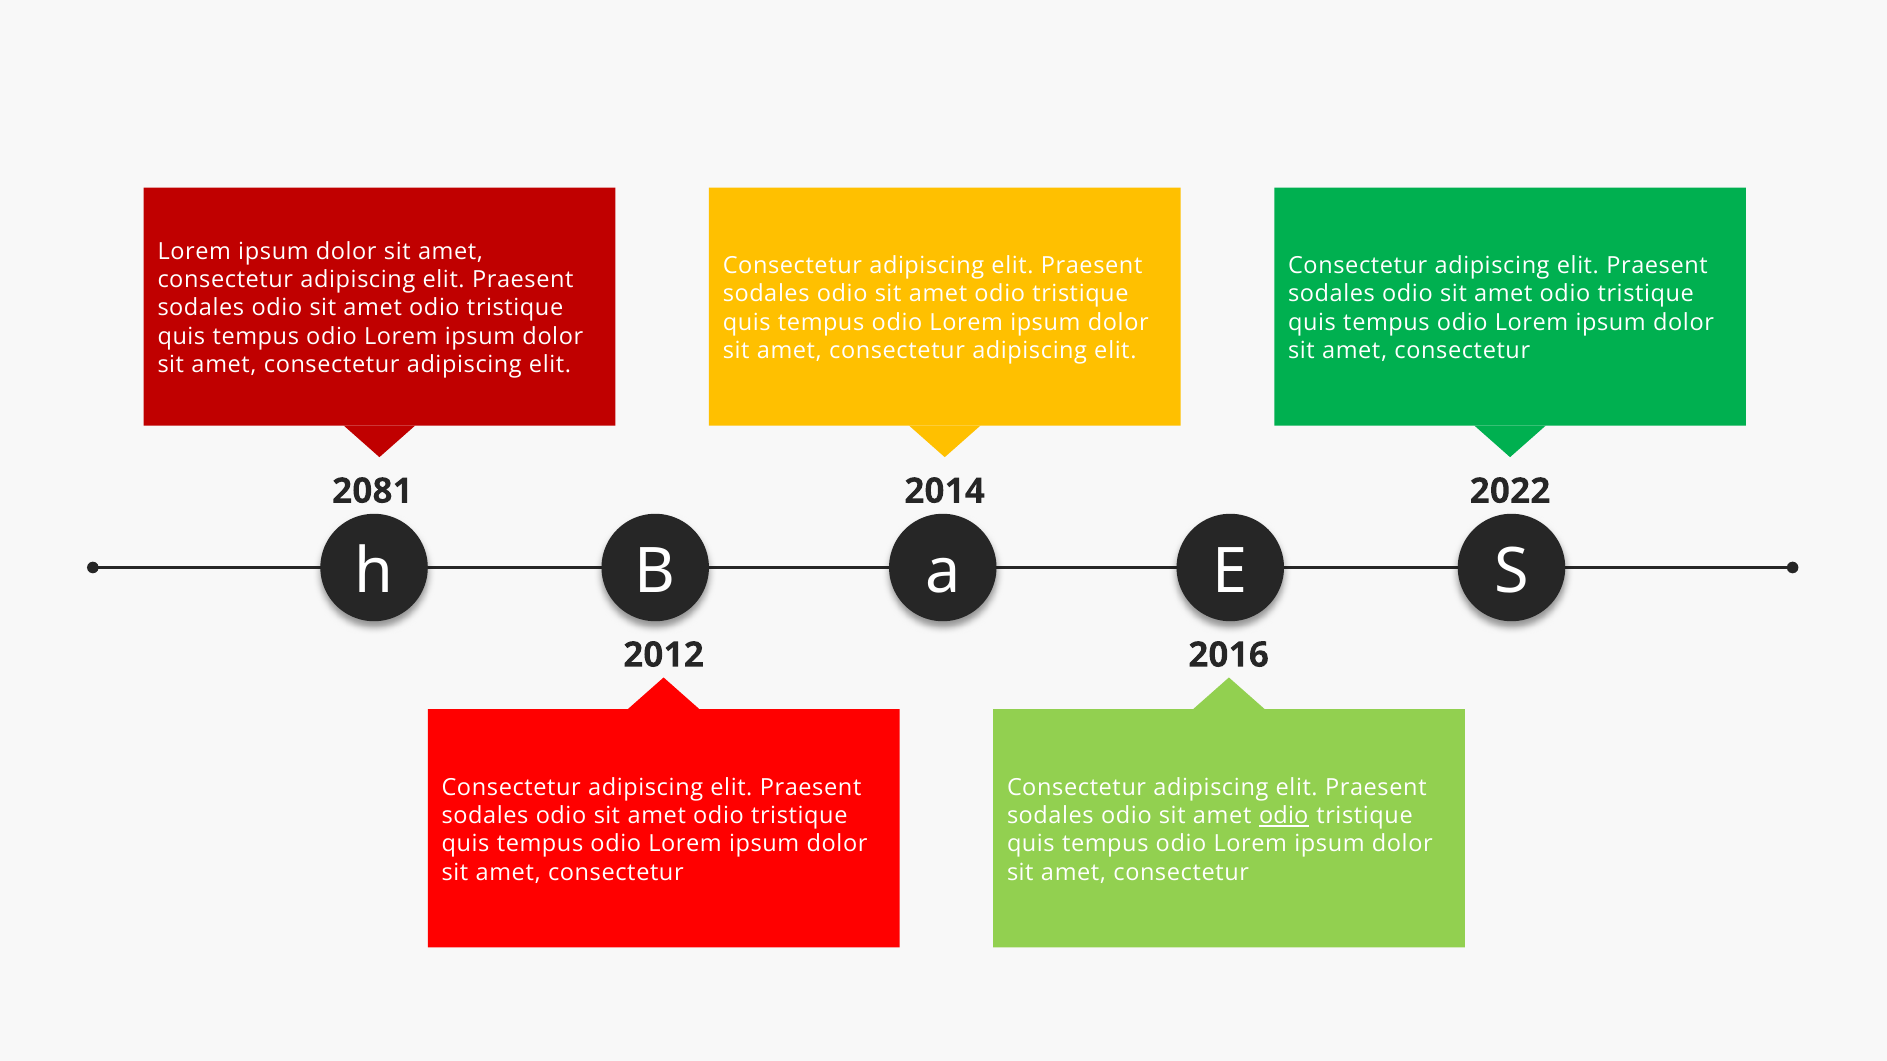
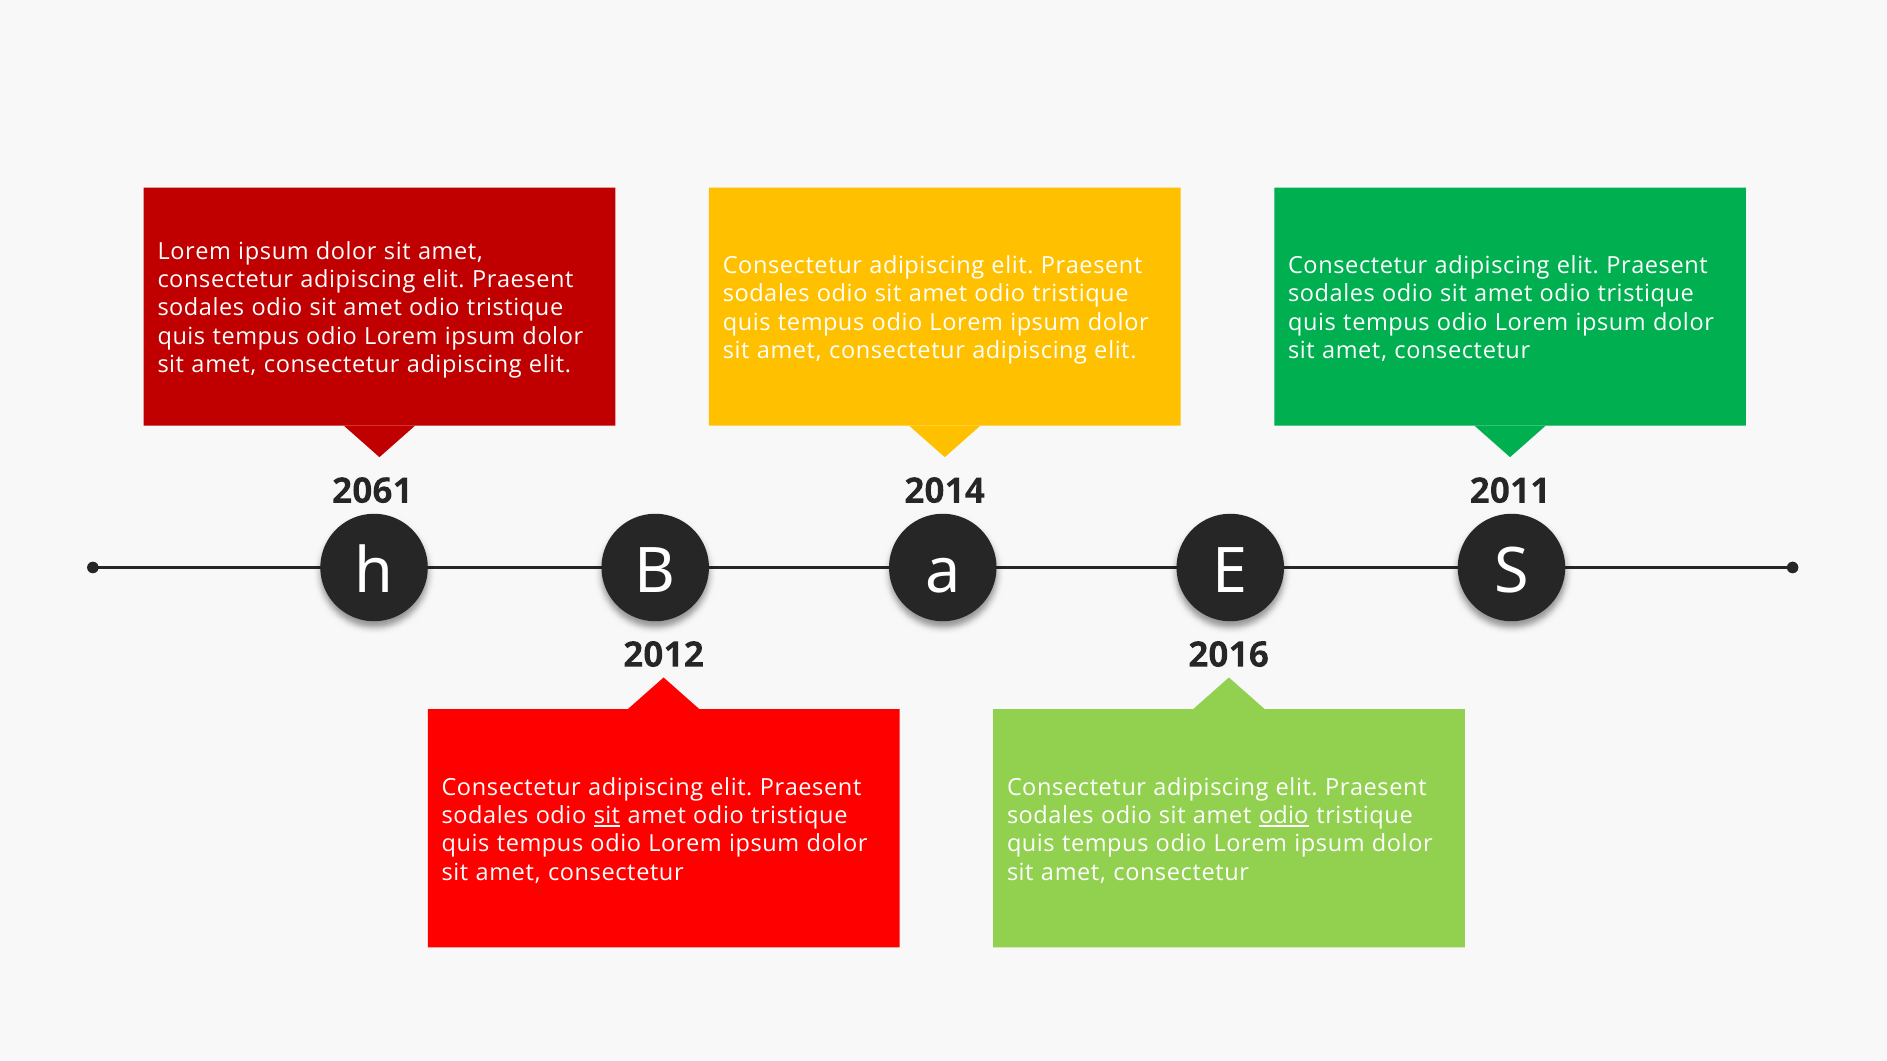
2081: 2081 -> 2061
2022: 2022 -> 2011
sit at (607, 816) underline: none -> present
